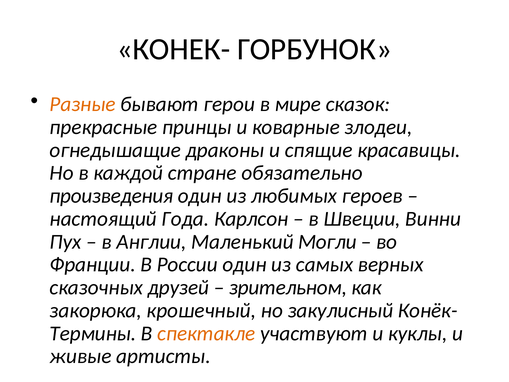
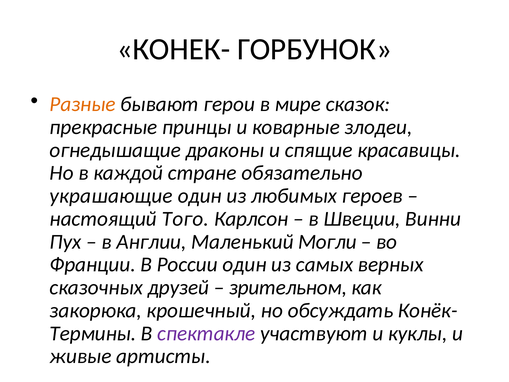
произведения: произведения -> украшающие
Года: Года -> Того
закулисный: закулисный -> обсуждать
спектакле colour: orange -> purple
